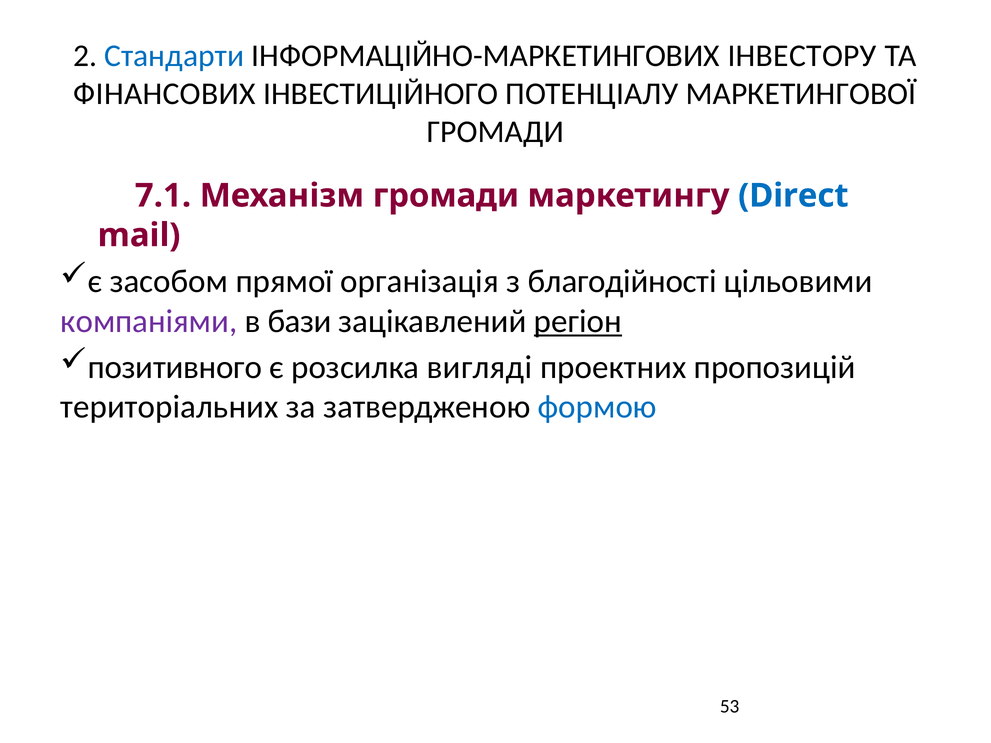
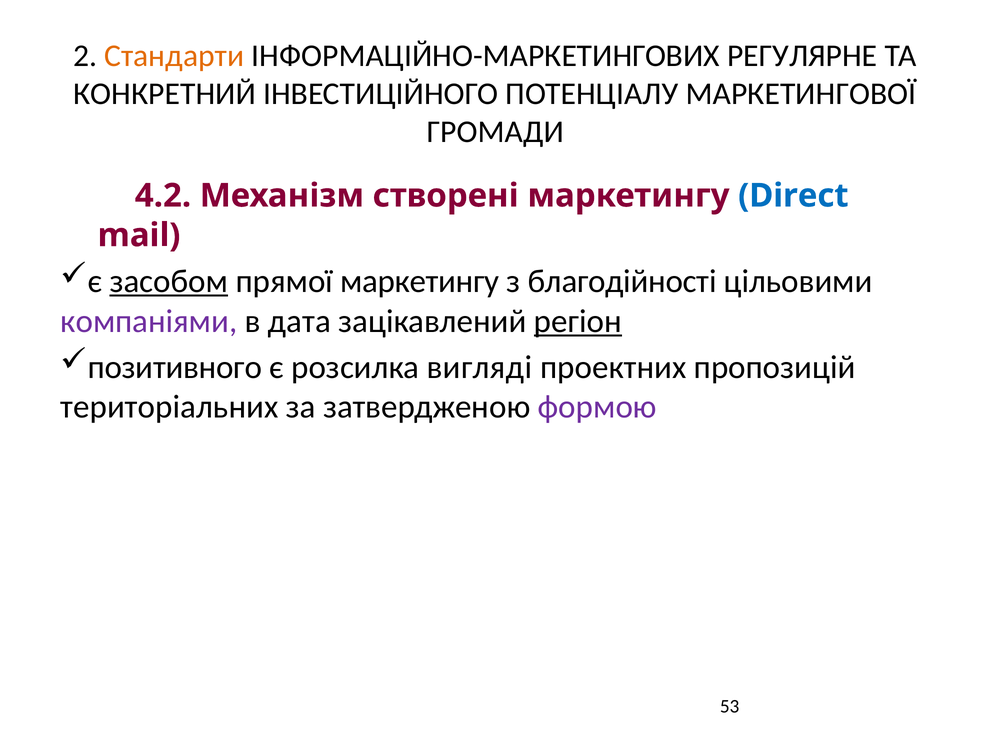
Стандарти colour: blue -> orange
ІНВЕСТОРУ: ІНВЕСТОРУ -> РЕГУЛЯРНЕ
ФІНАНСОВИХ: ФІНАНСОВИХ -> КОНКРЕТНИЙ
7.1: 7.1 -> 4.2
Механізм громади: громади -> створені
засобом underline: none -> present
прямої організація: організація -> маркетингу
бази: бази -> дата
формою colour: blue -> purple
